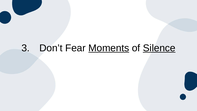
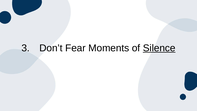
Moments underline: present -> none
